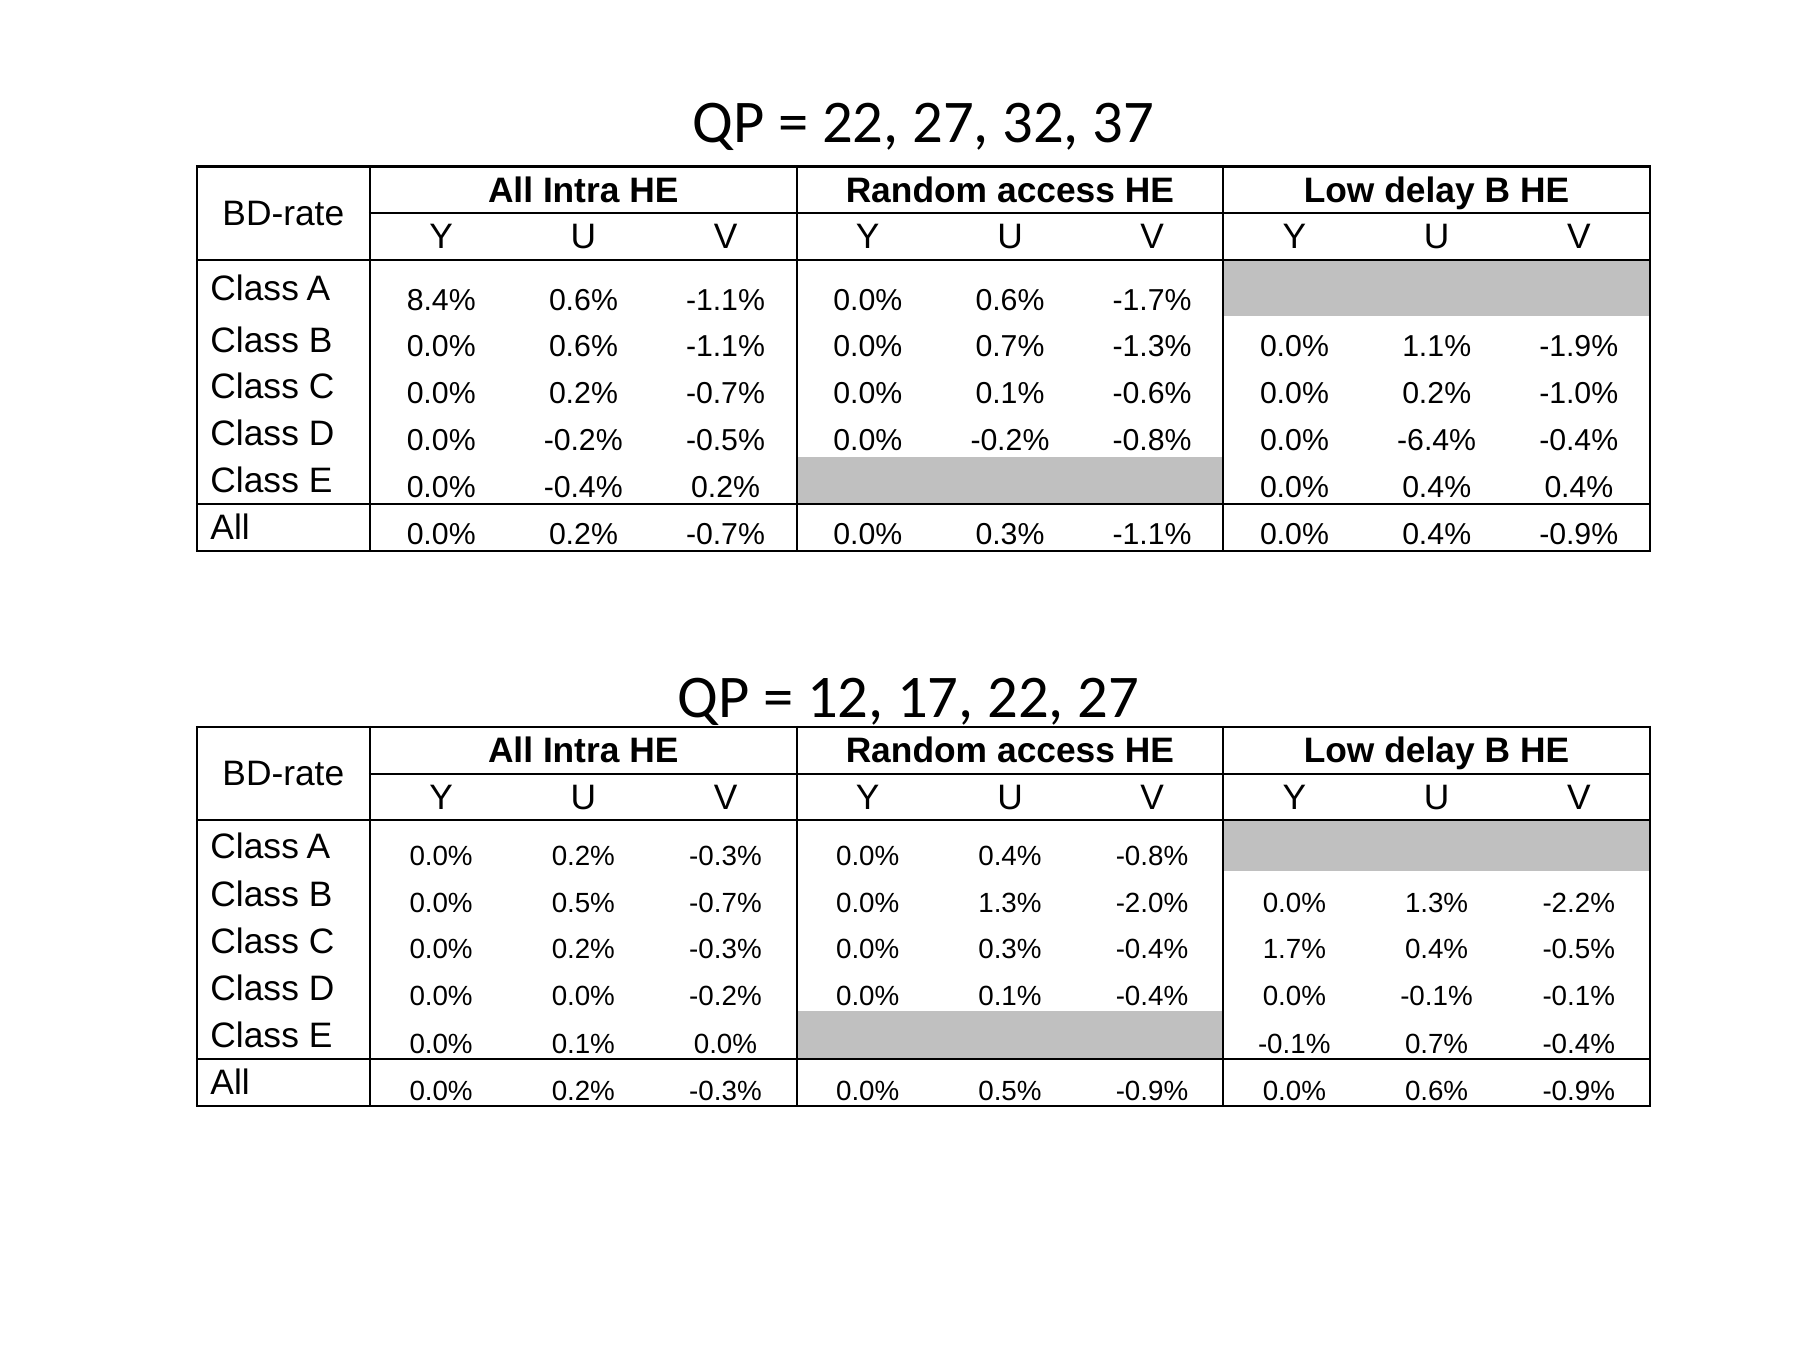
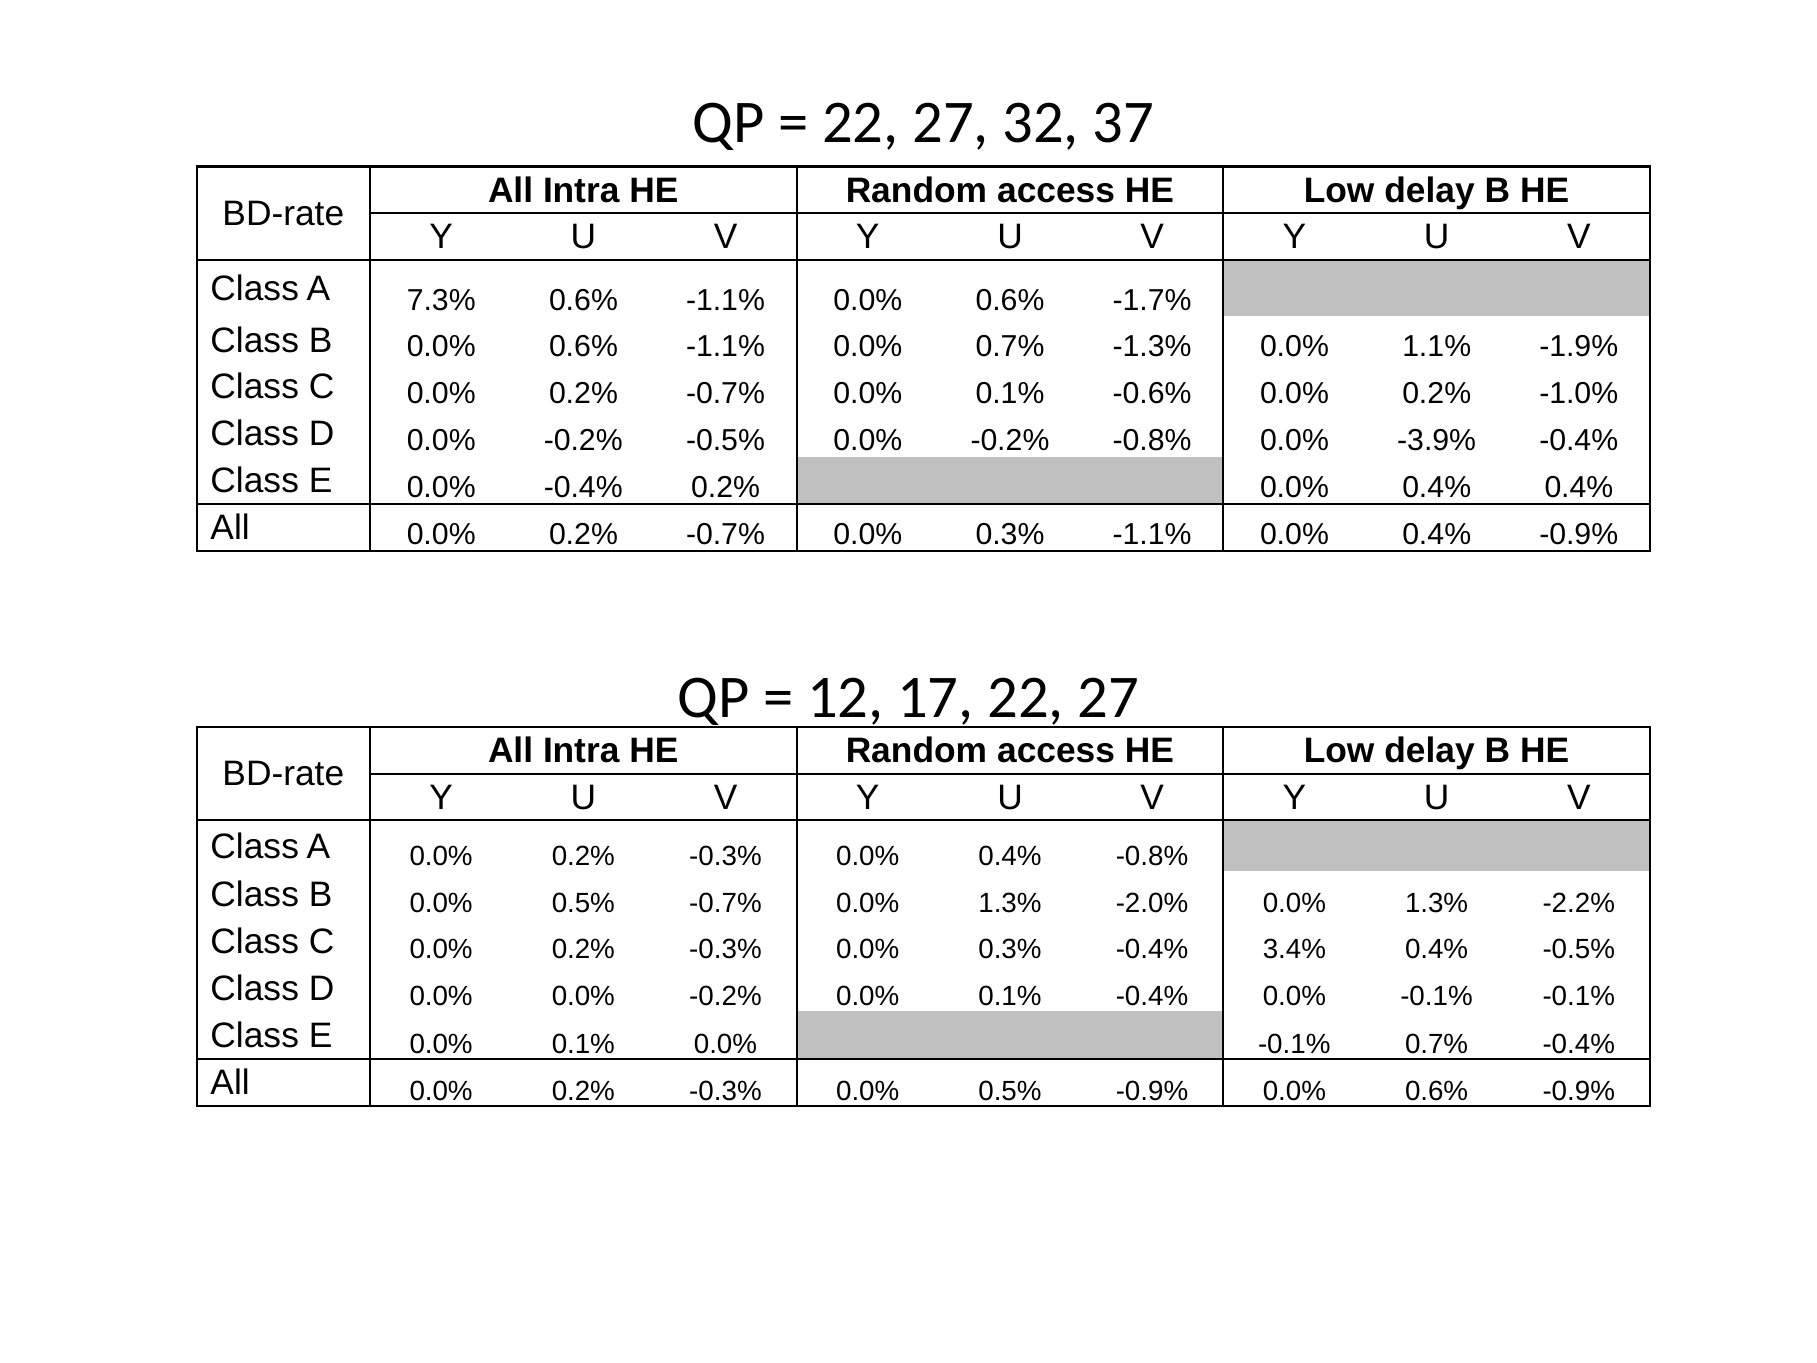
8.4%: 8.4% -> 7.3%
-6.4%: -6.4% -> -3.9%
1.7%: 1.7% -> 3.4%
